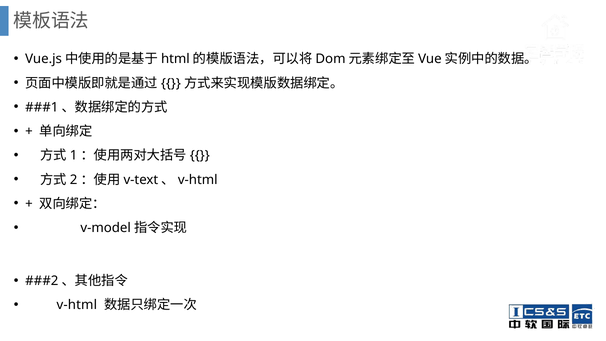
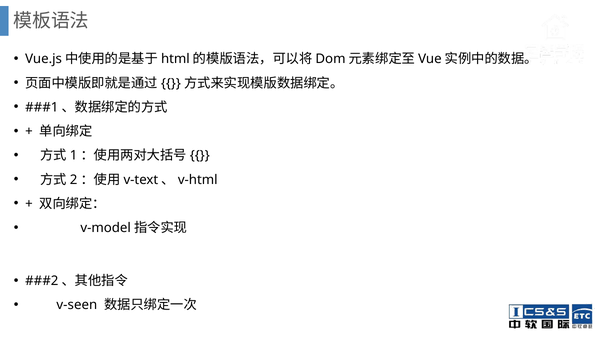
v-html at (77, 305): v-html -> v-seen
